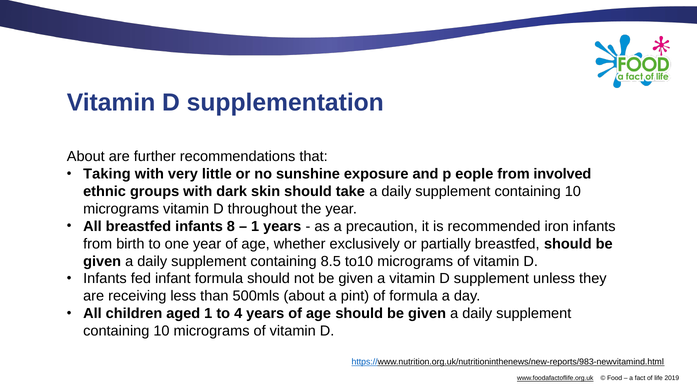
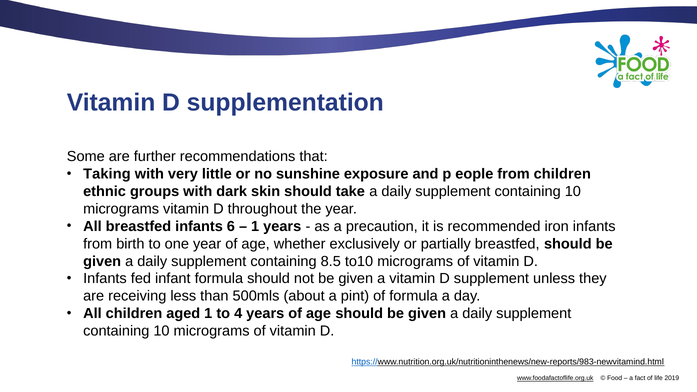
About at (86, 157): About -> Some
from involved: involved -> children
8: 8 -> 6
